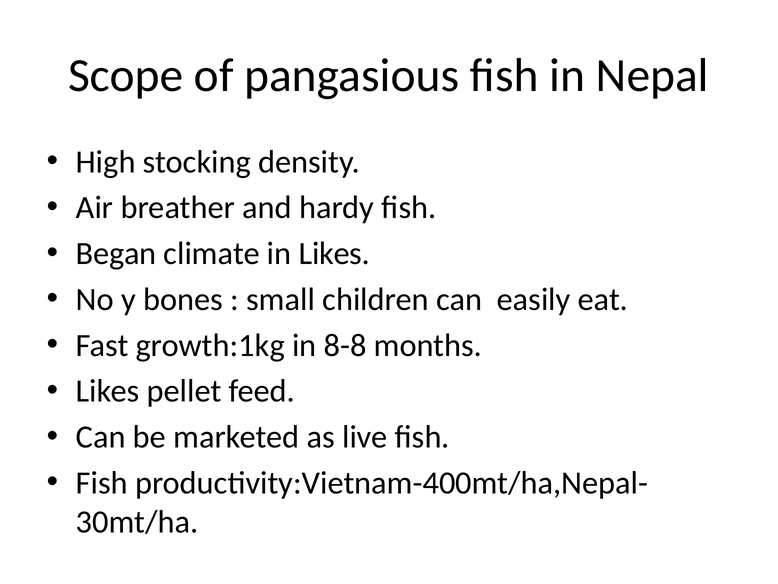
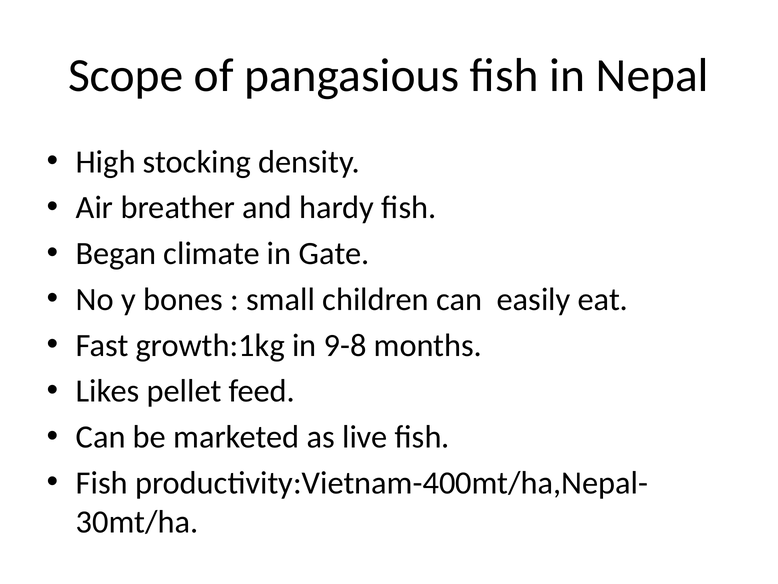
in Likes: Likes -> Gate
8-8: 8-8 -> 9-8
